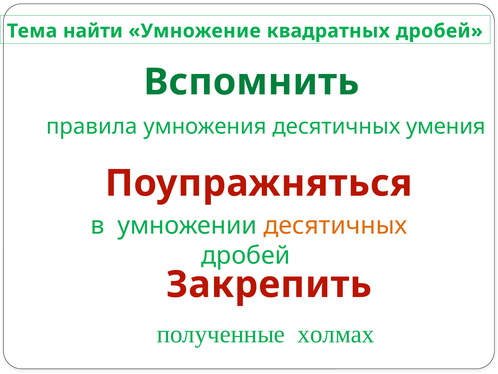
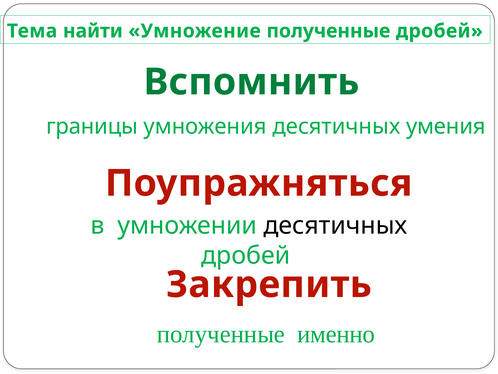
Умножение квадратных: квадратных -> полученные
правила: правила -> границы
десятичных at (335, 225) colour: orange -> black
холмах: холмах -> именно
